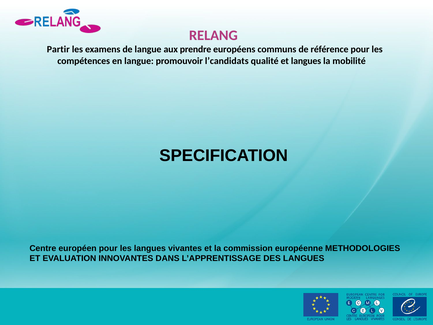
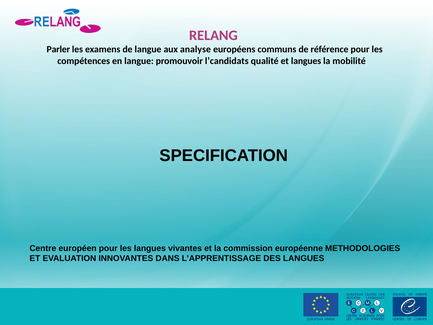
Partir: Partir -> Parler
prendre: prendre -> analyse
